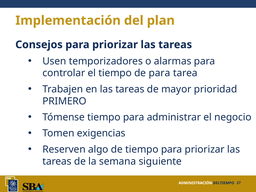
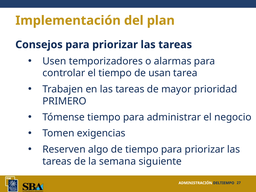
de para: para -> usan
